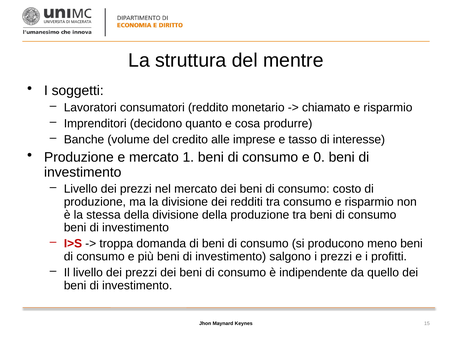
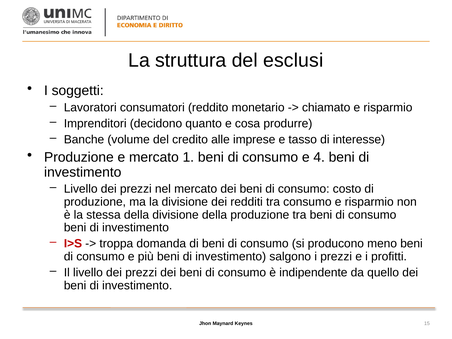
mentre: mentre -> esclusi
0: 0 -> 4
